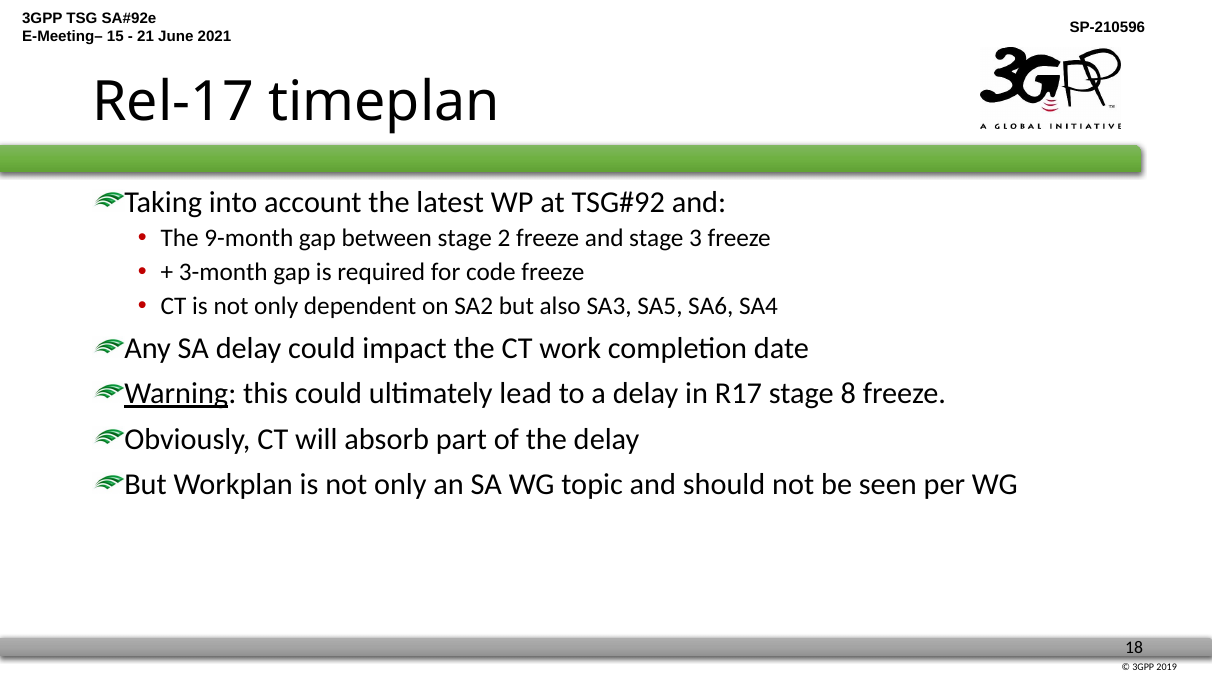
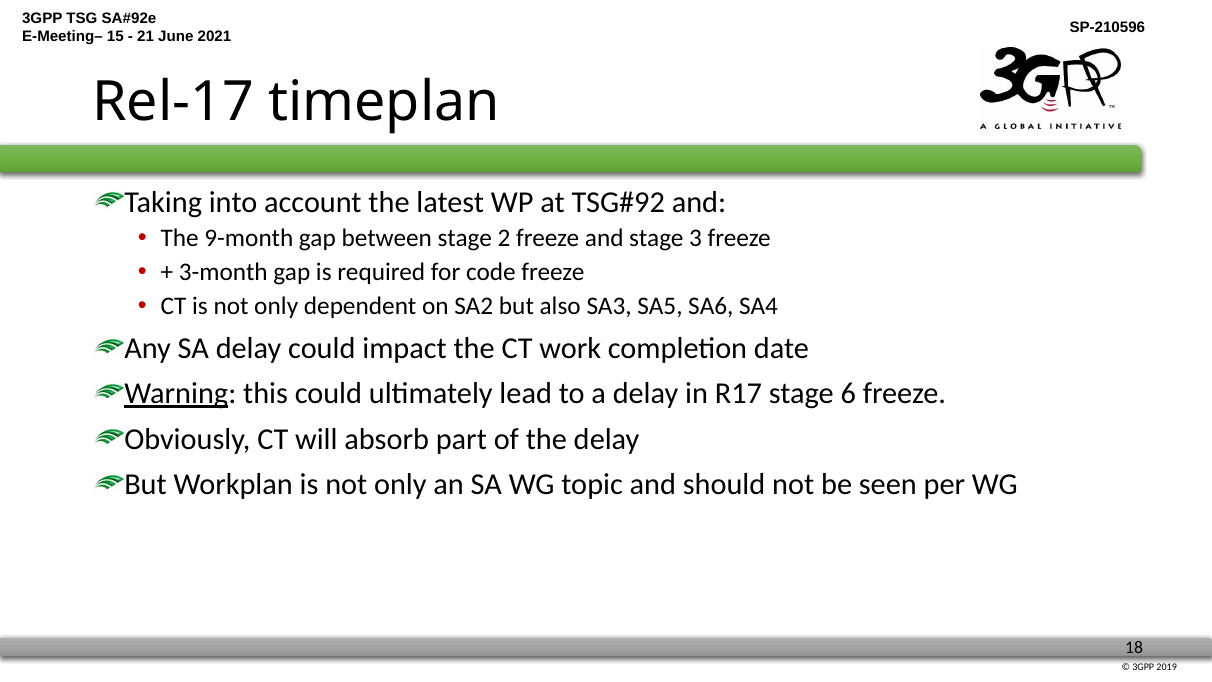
8: 8 -> 6
